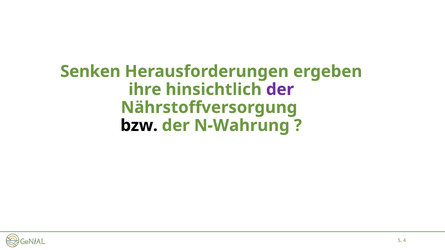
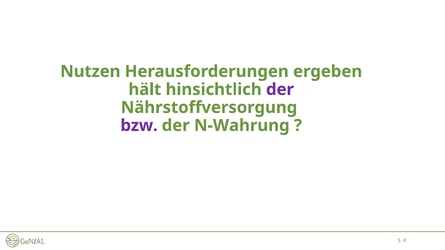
Senken: Senken -> Nutzen
ihre: ihre -> hält
bzw colour: black -> purple
